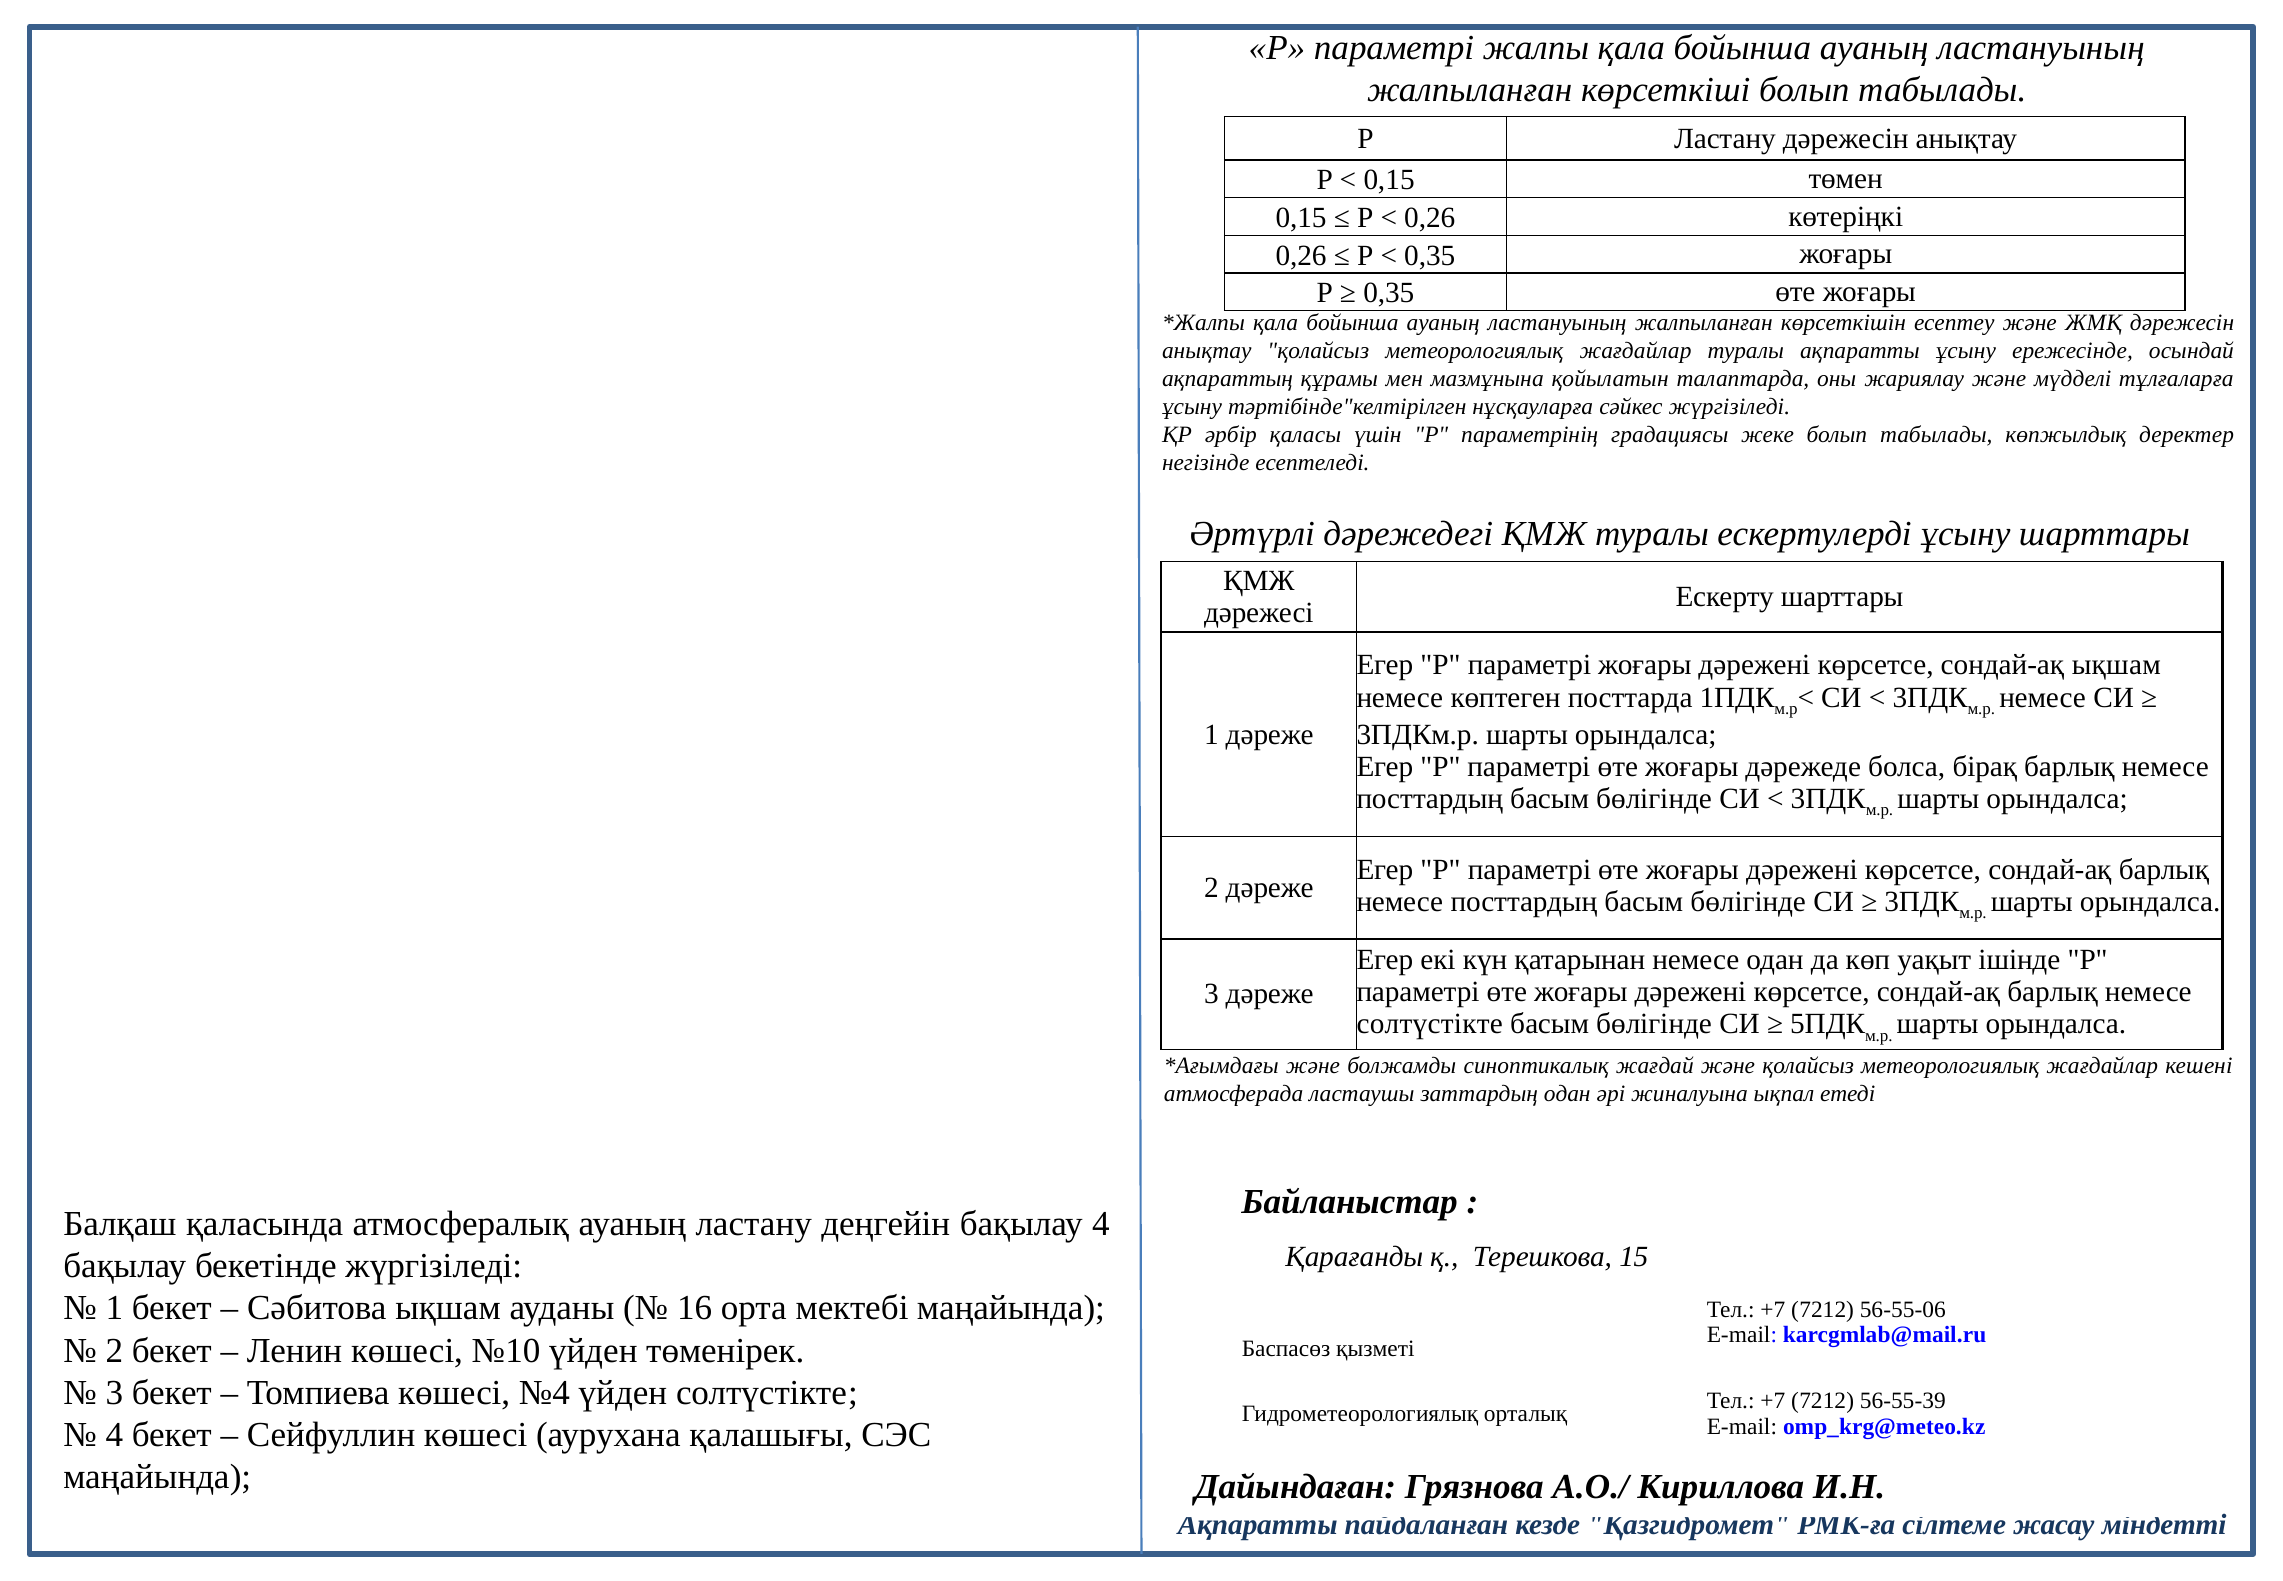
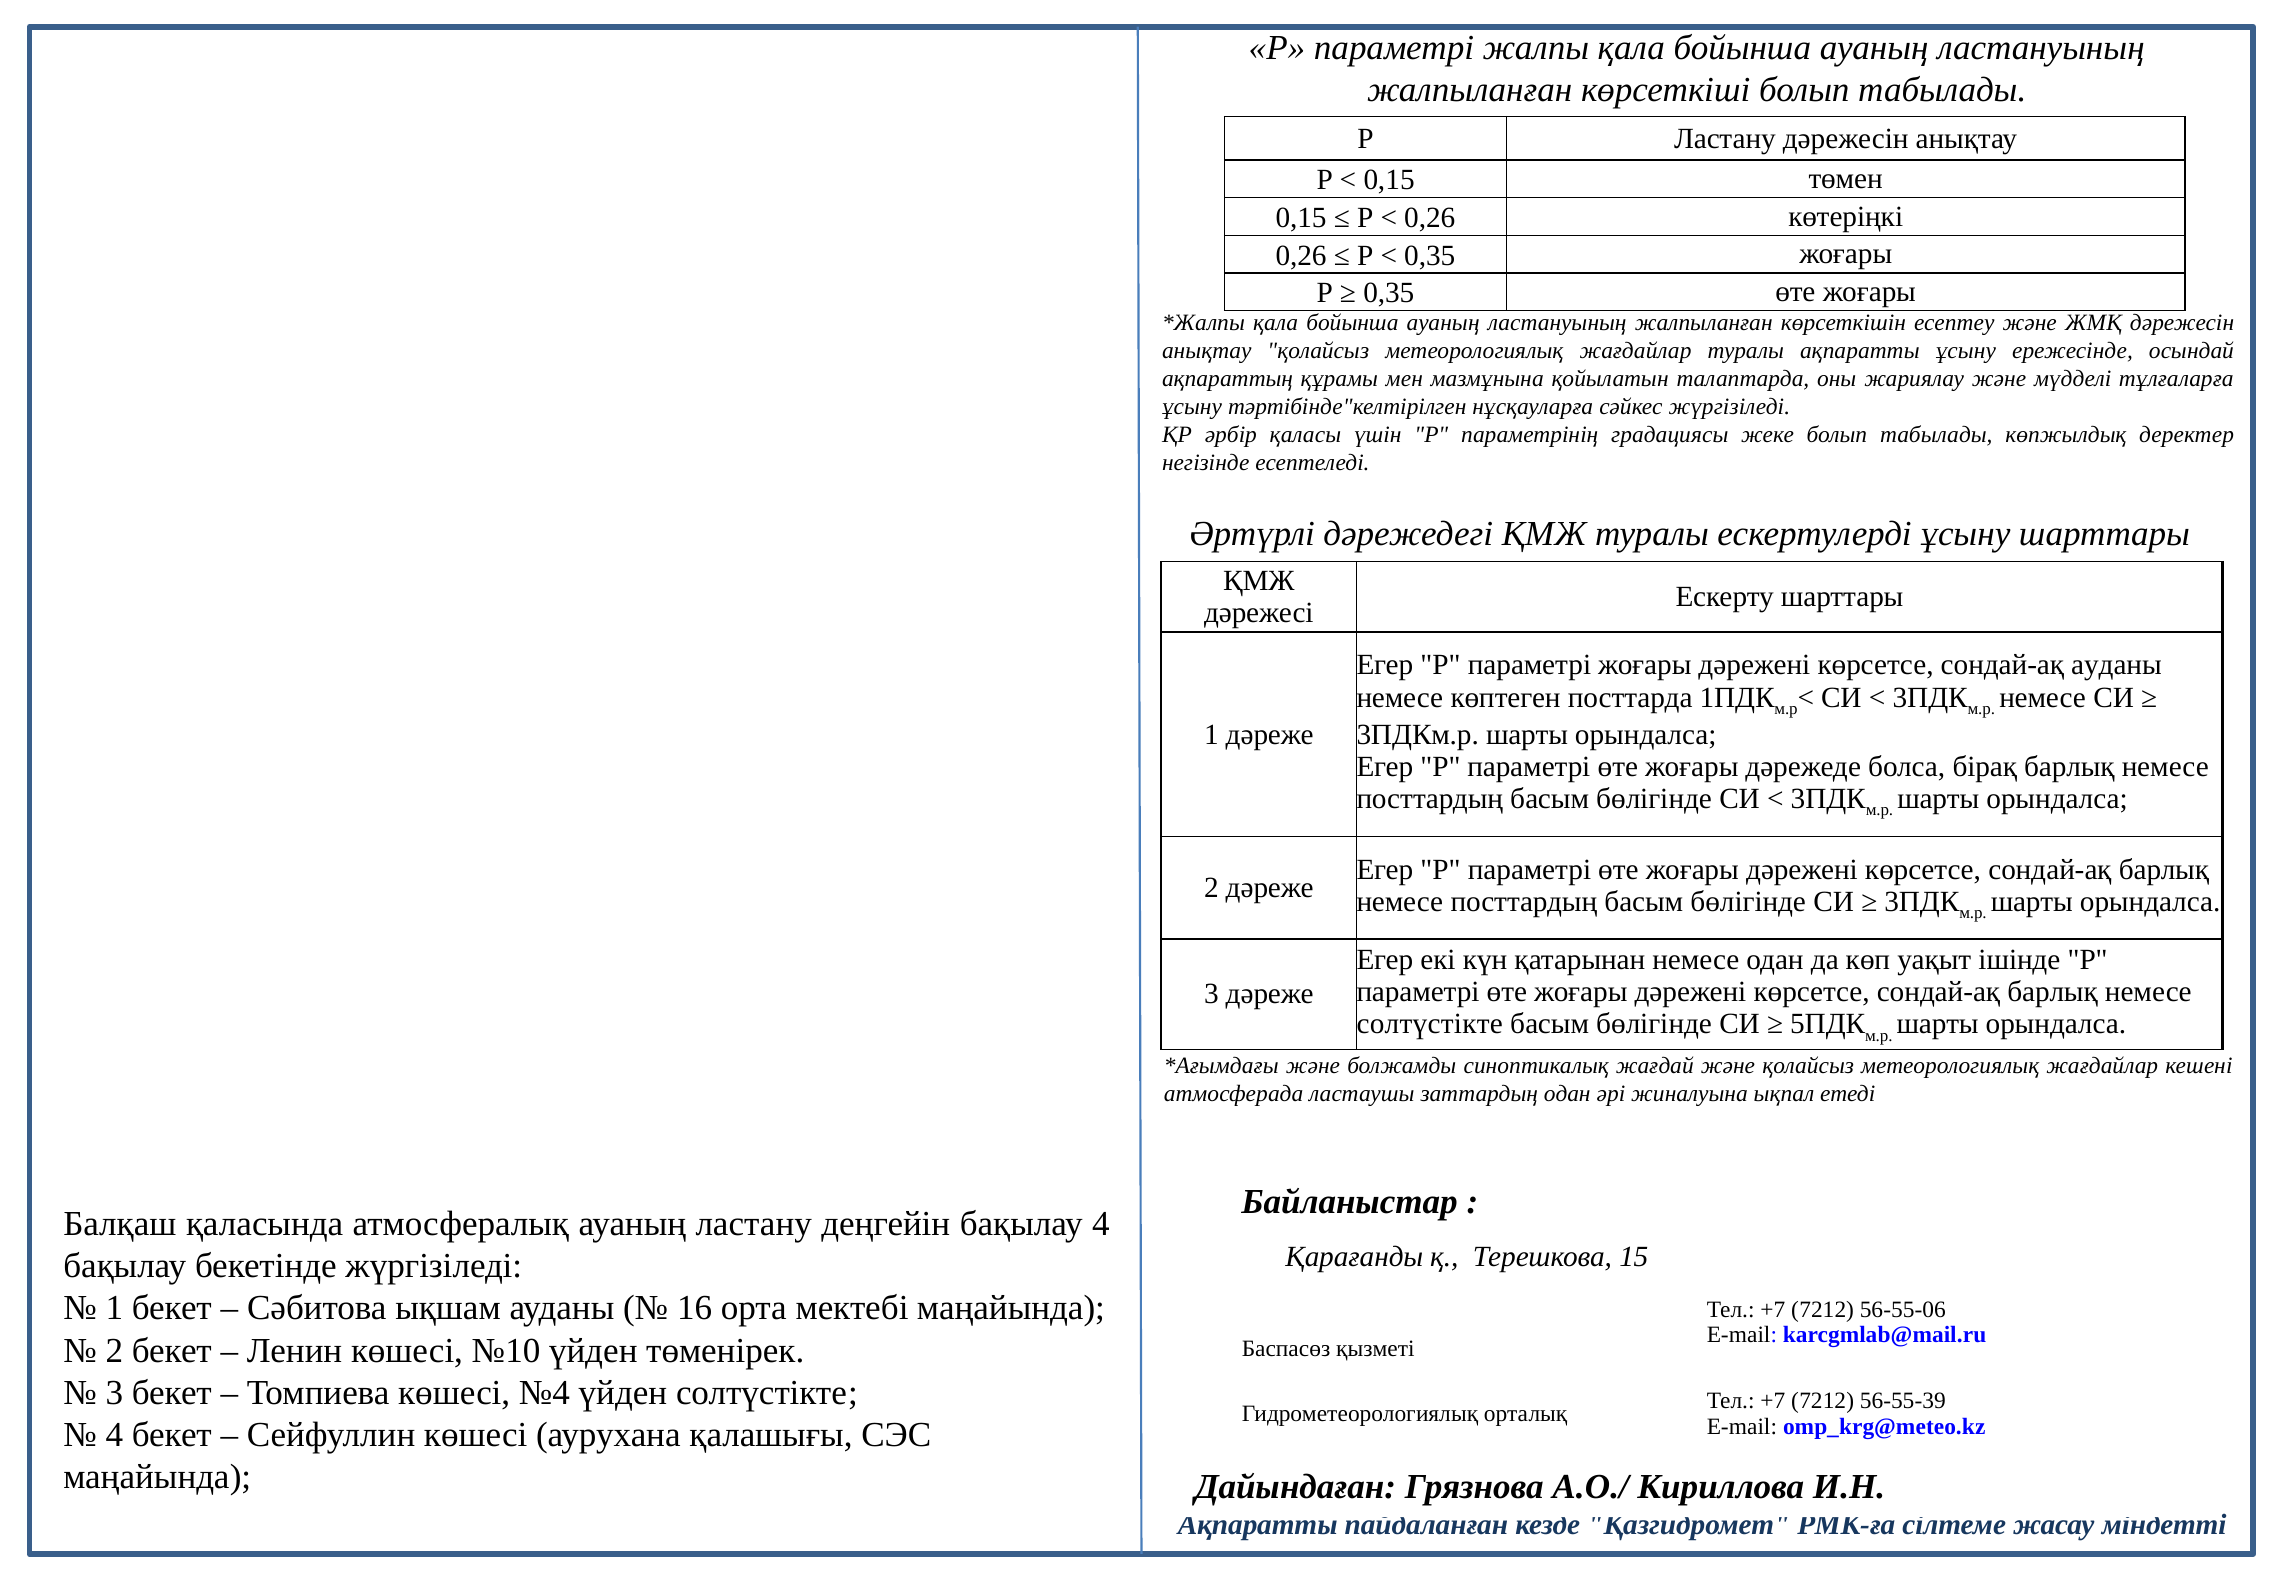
сондай-ақ ықшам: ықшам -> ауданы
